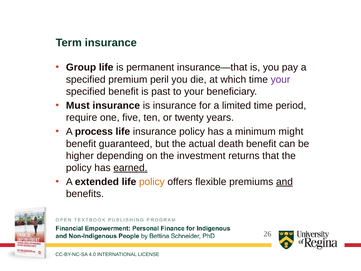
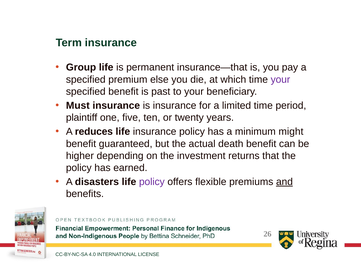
peril: peril -> else
require: require -> plaintiff
process: process -> reduces
earned underline: present -> none
extended: extended -> disasters
policy at (152, 182) colour: orange -> purple
